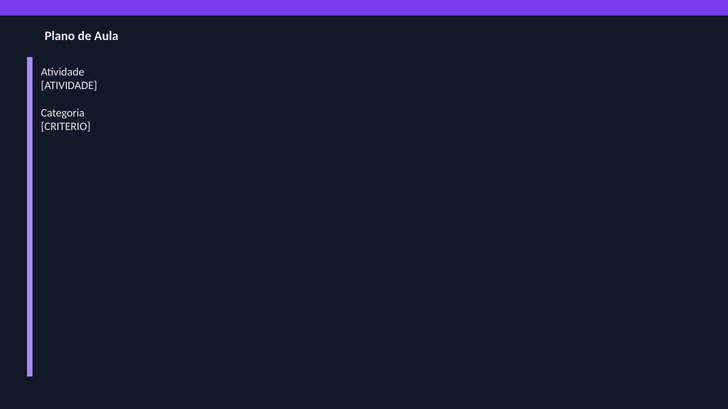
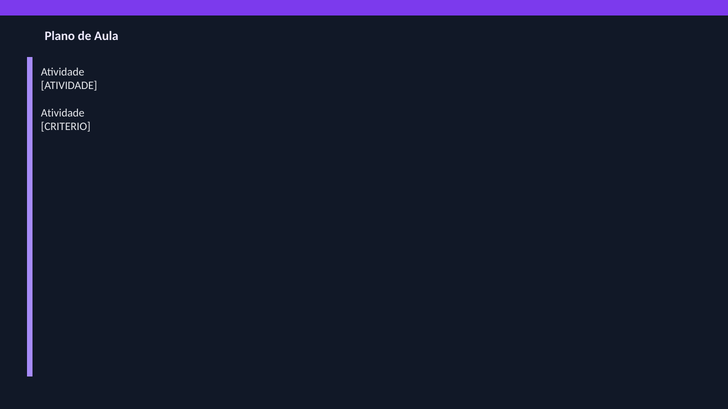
Categoria at (63, 113): Categoria -> Atividade
